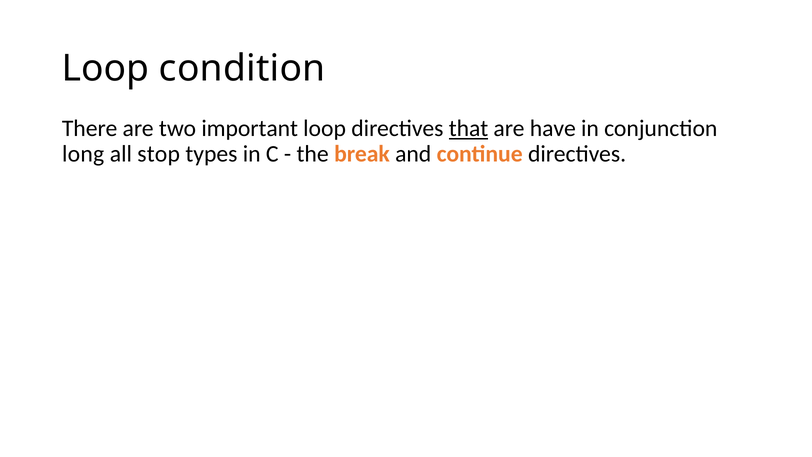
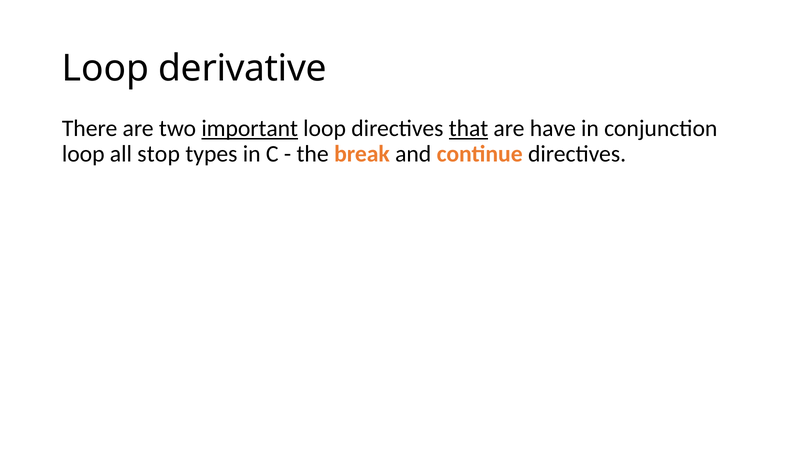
condition: condition -> derivative
important underline: none -> present
long at (83, 154): long -> loop
